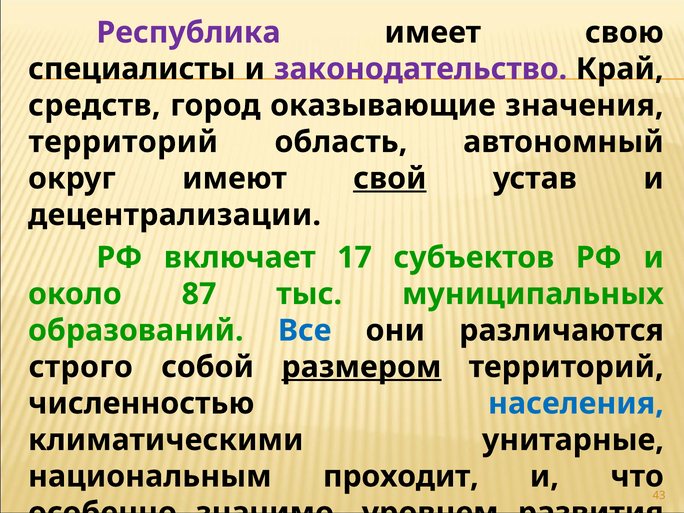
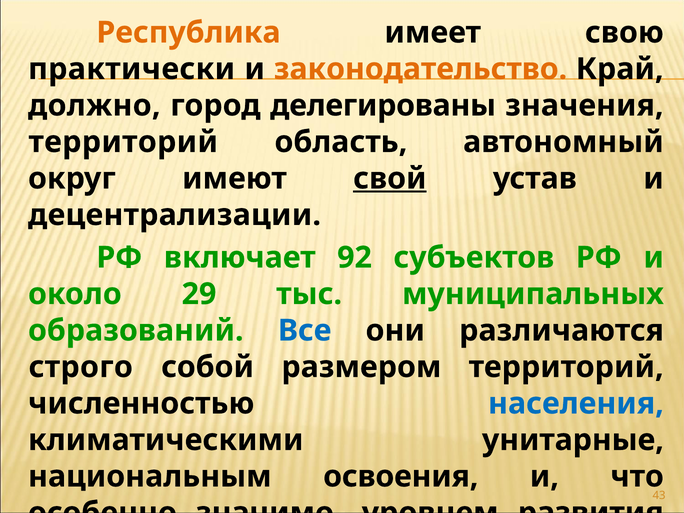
Республика colour: purple -> orange
специалисты: специалисты -> практически
законодательство colour: purple -> orange
средств: средств -> должно
оказывающие: оказывающие -> делегированы
17: 17 -> 92
87: 87 -> 29
размером underline: present -> none
проходит: проходит -> освоения
